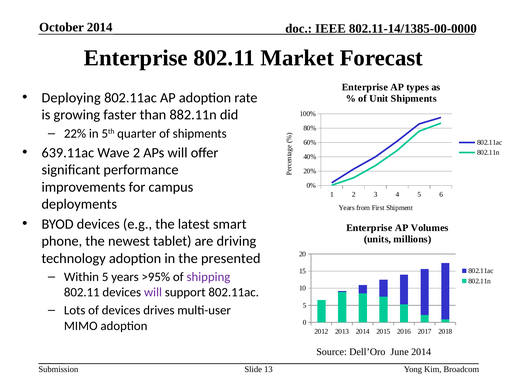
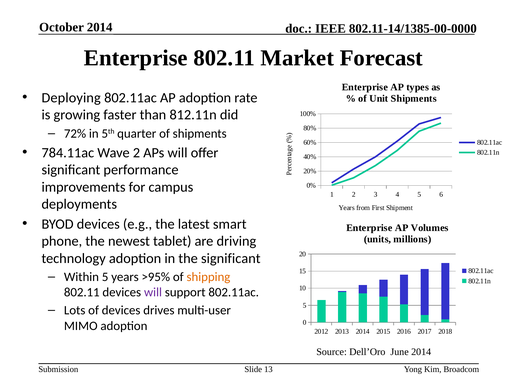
882.11n: 882.11n -> 812.11n
22%: 22% -> 72%
639.11ac: 639.11ac -> 784.11ac
the presented: presented -> significant
shipping colour: purple -> orange
